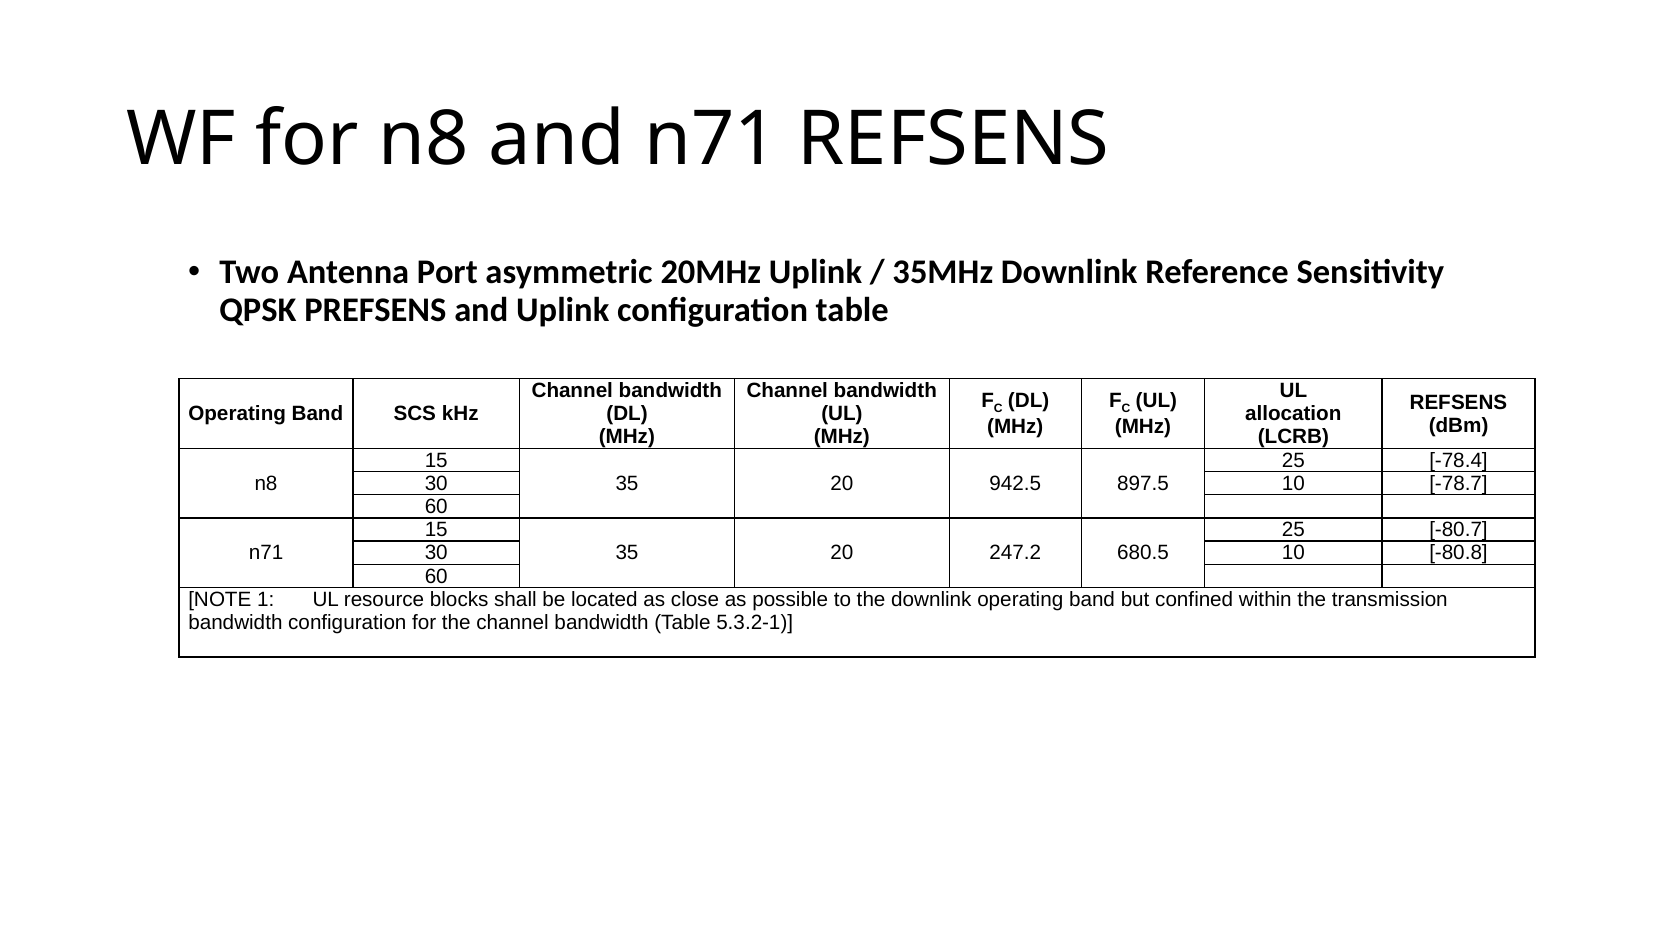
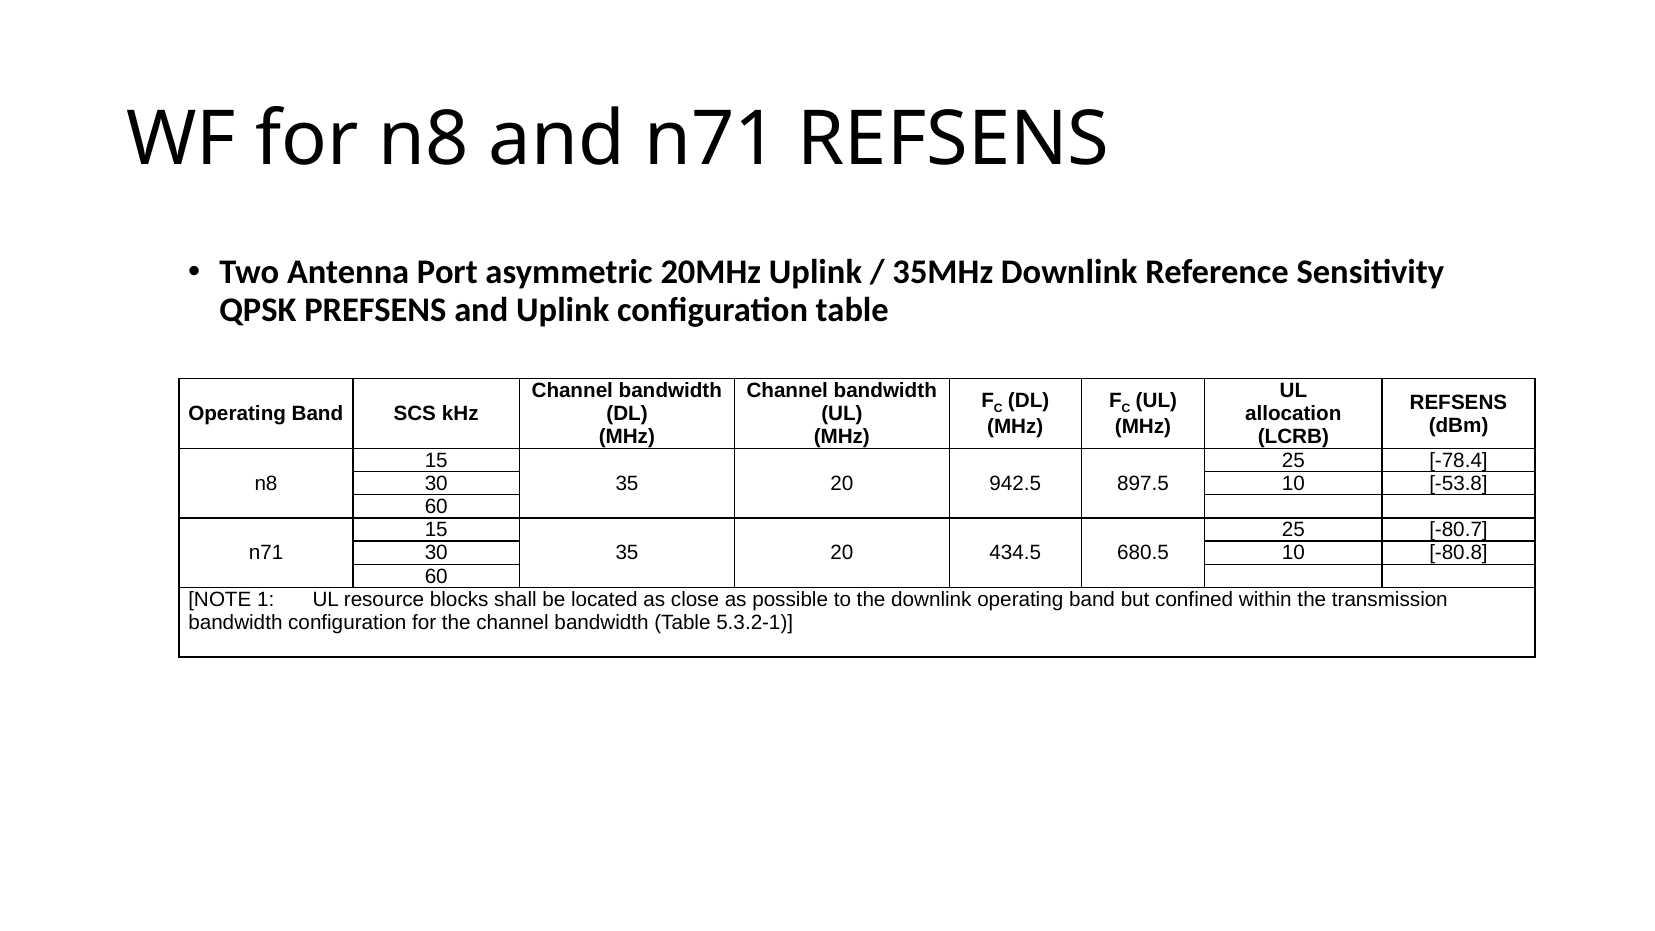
-78.7: -78.7 -> -53.8
247.2: 247.2 -> 434.5
